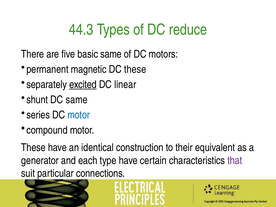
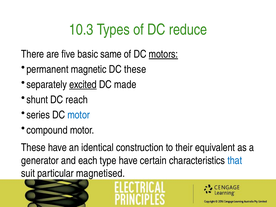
44.3: 44.3 -> 10.3
motors underline: none -> present
linear: linear -> made
DC same: same -> reach
that colour: purple -> blue
connections: connections -> magnetised
